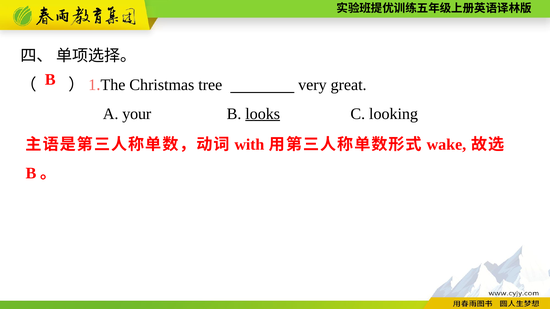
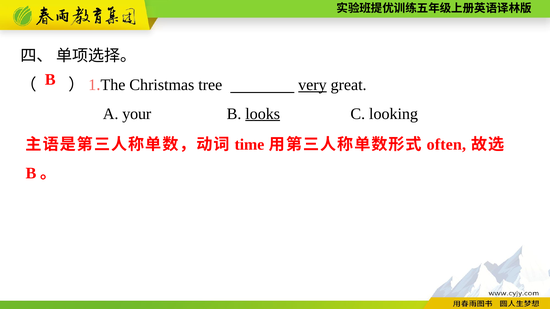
very underline: none -> present
with: with -> time
wake: wake -> often
